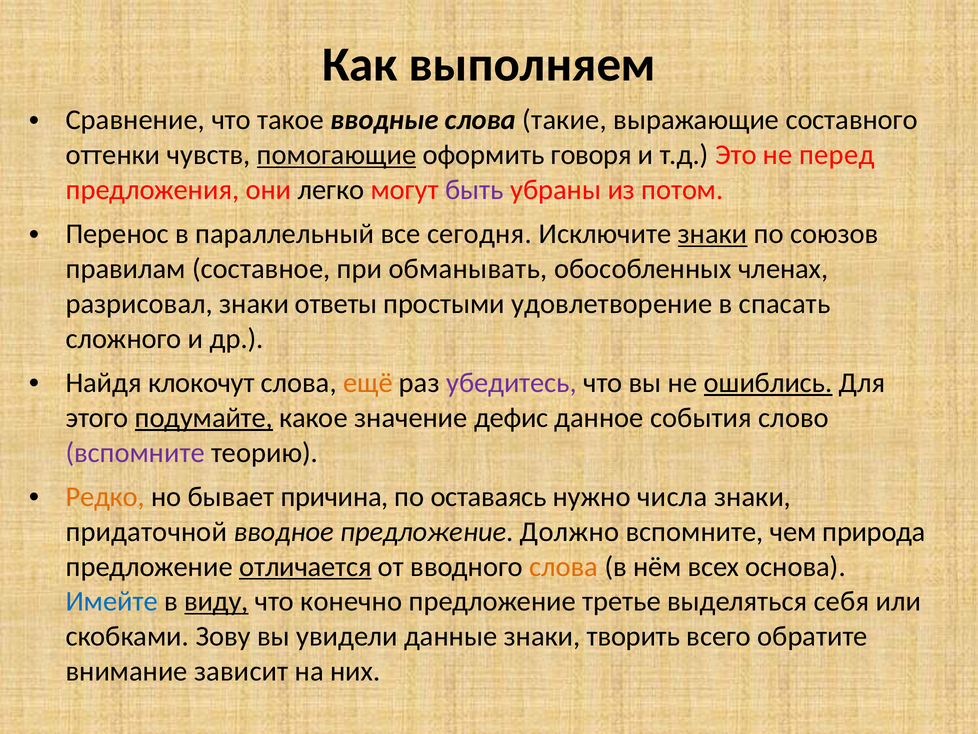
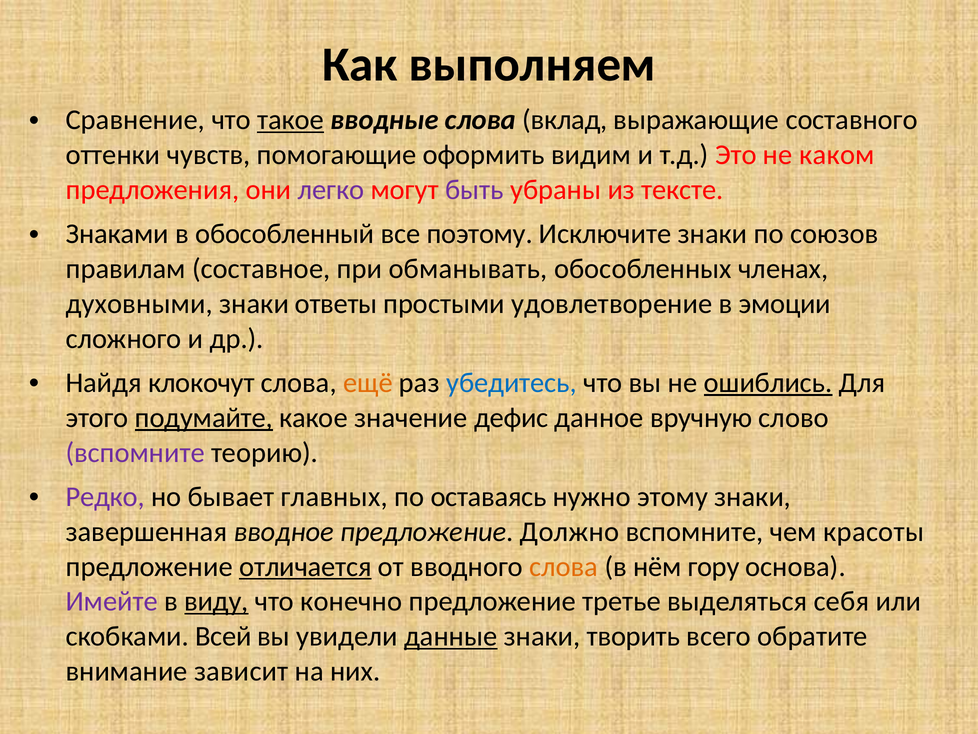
такое underline: none -> present
такие: такие -> вклад
помогающие underline: present -> none
говоря: говоря -> видим
перед: перед -> каком
легко colour: black -> purple
потом: потом -> тексте
Перенос: Перенос -> Знаками
параллельный: параллельный -> обособленный
сегодня: сегодня -> поэтому
знаки at (713, 234) underline: present -> none
разрисовал: разрисовал -> духовными
спасать: спасать -> эмоции
убедитесь colour: purple -> blue
события: события -> вручную
Редко colour: orange -> purple
причина: причина -> главных
числа: числа -> этому
придаточной: придаточной -> завершенная
природа: природа -> красоты
всех: всех -> гору
Имейте colour: blue -> purple
Зову: Зову -> Всей
данные underline: none -> present
